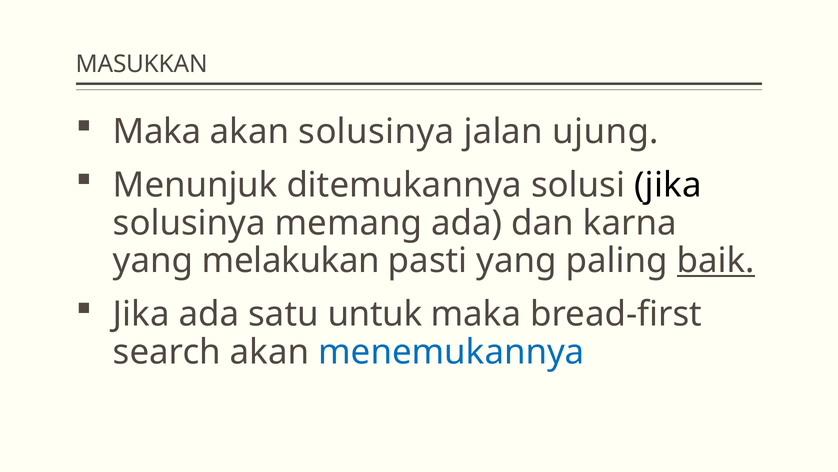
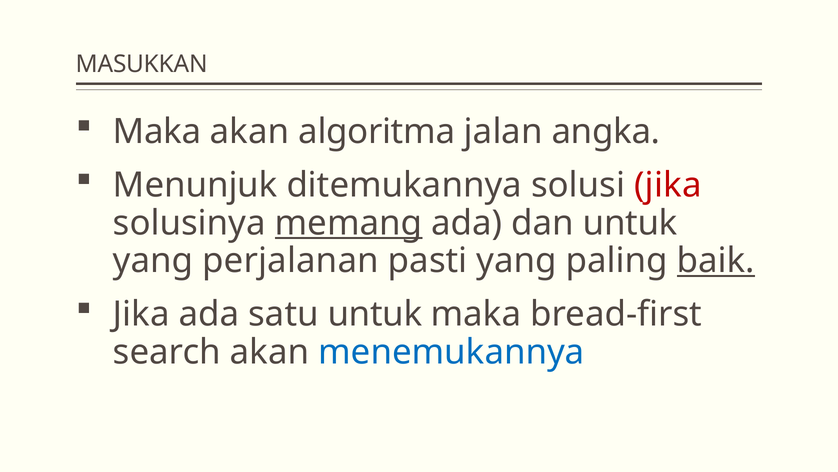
akan solusinya: solusinya -> algoritma
ujung: ujung -> angka
jika at (668, 185) colour: black -> red
memang underline: none -> present
dan karna: karna -> untuk
melakukan: melakukan -> perjalanan
